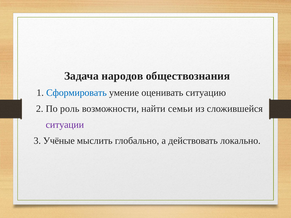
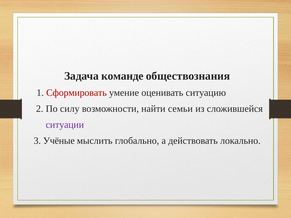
народов: народов -> команде
Сформировать colour: blue -> red
роль: роль -> силу
